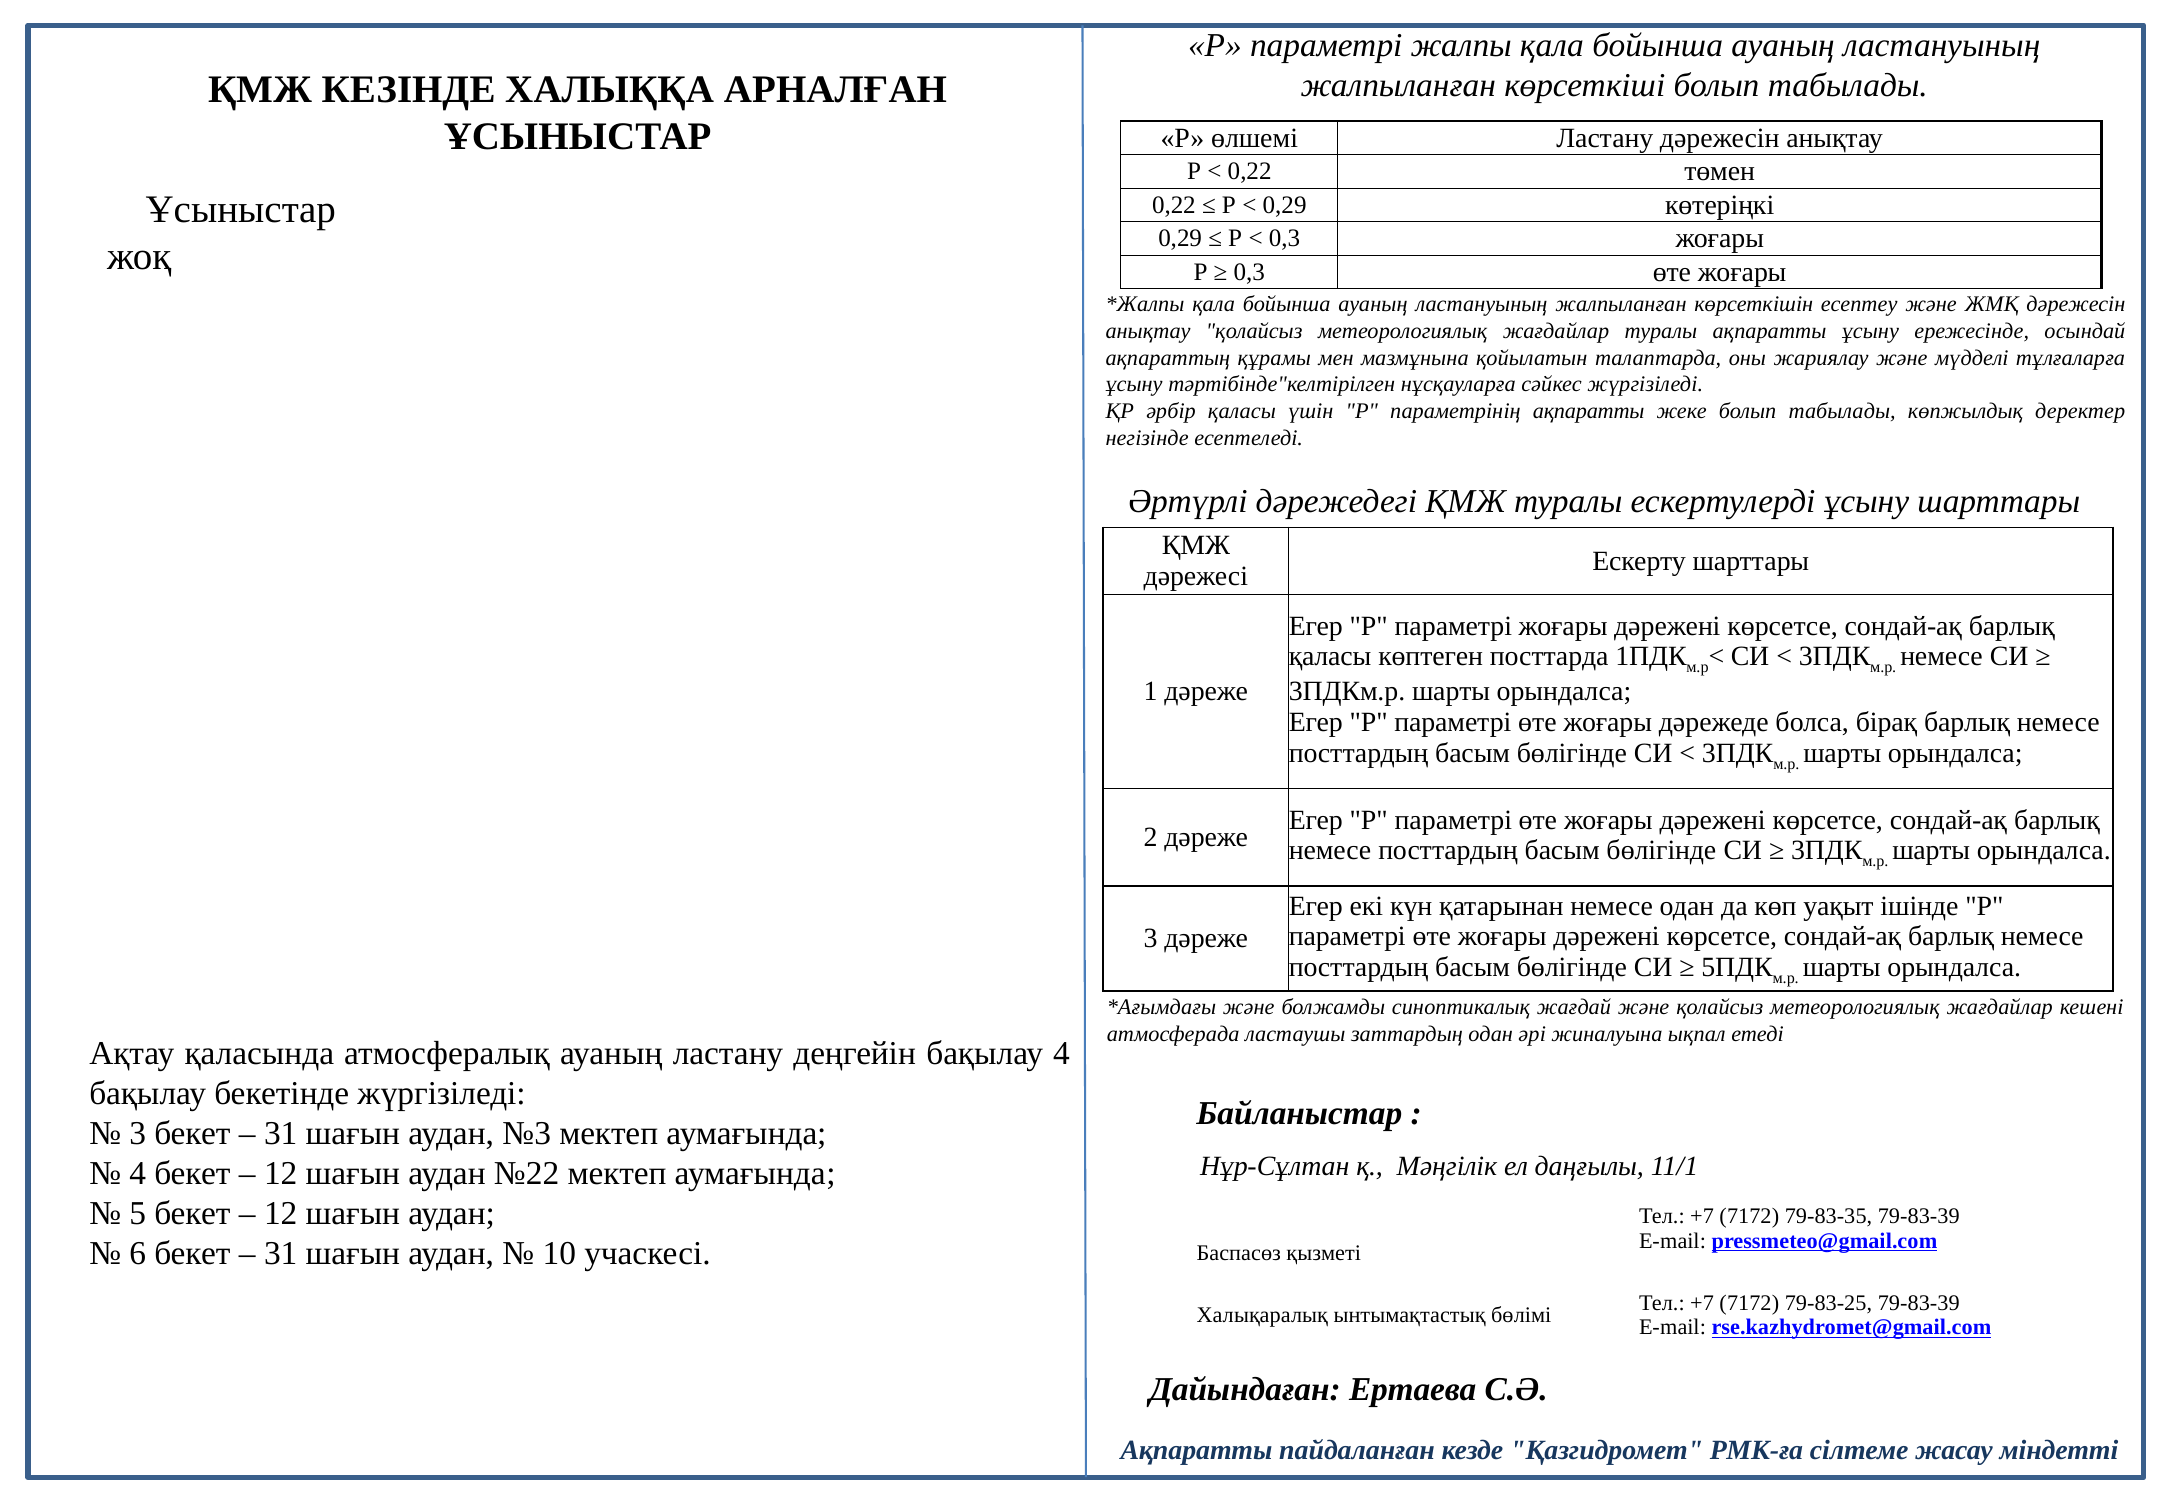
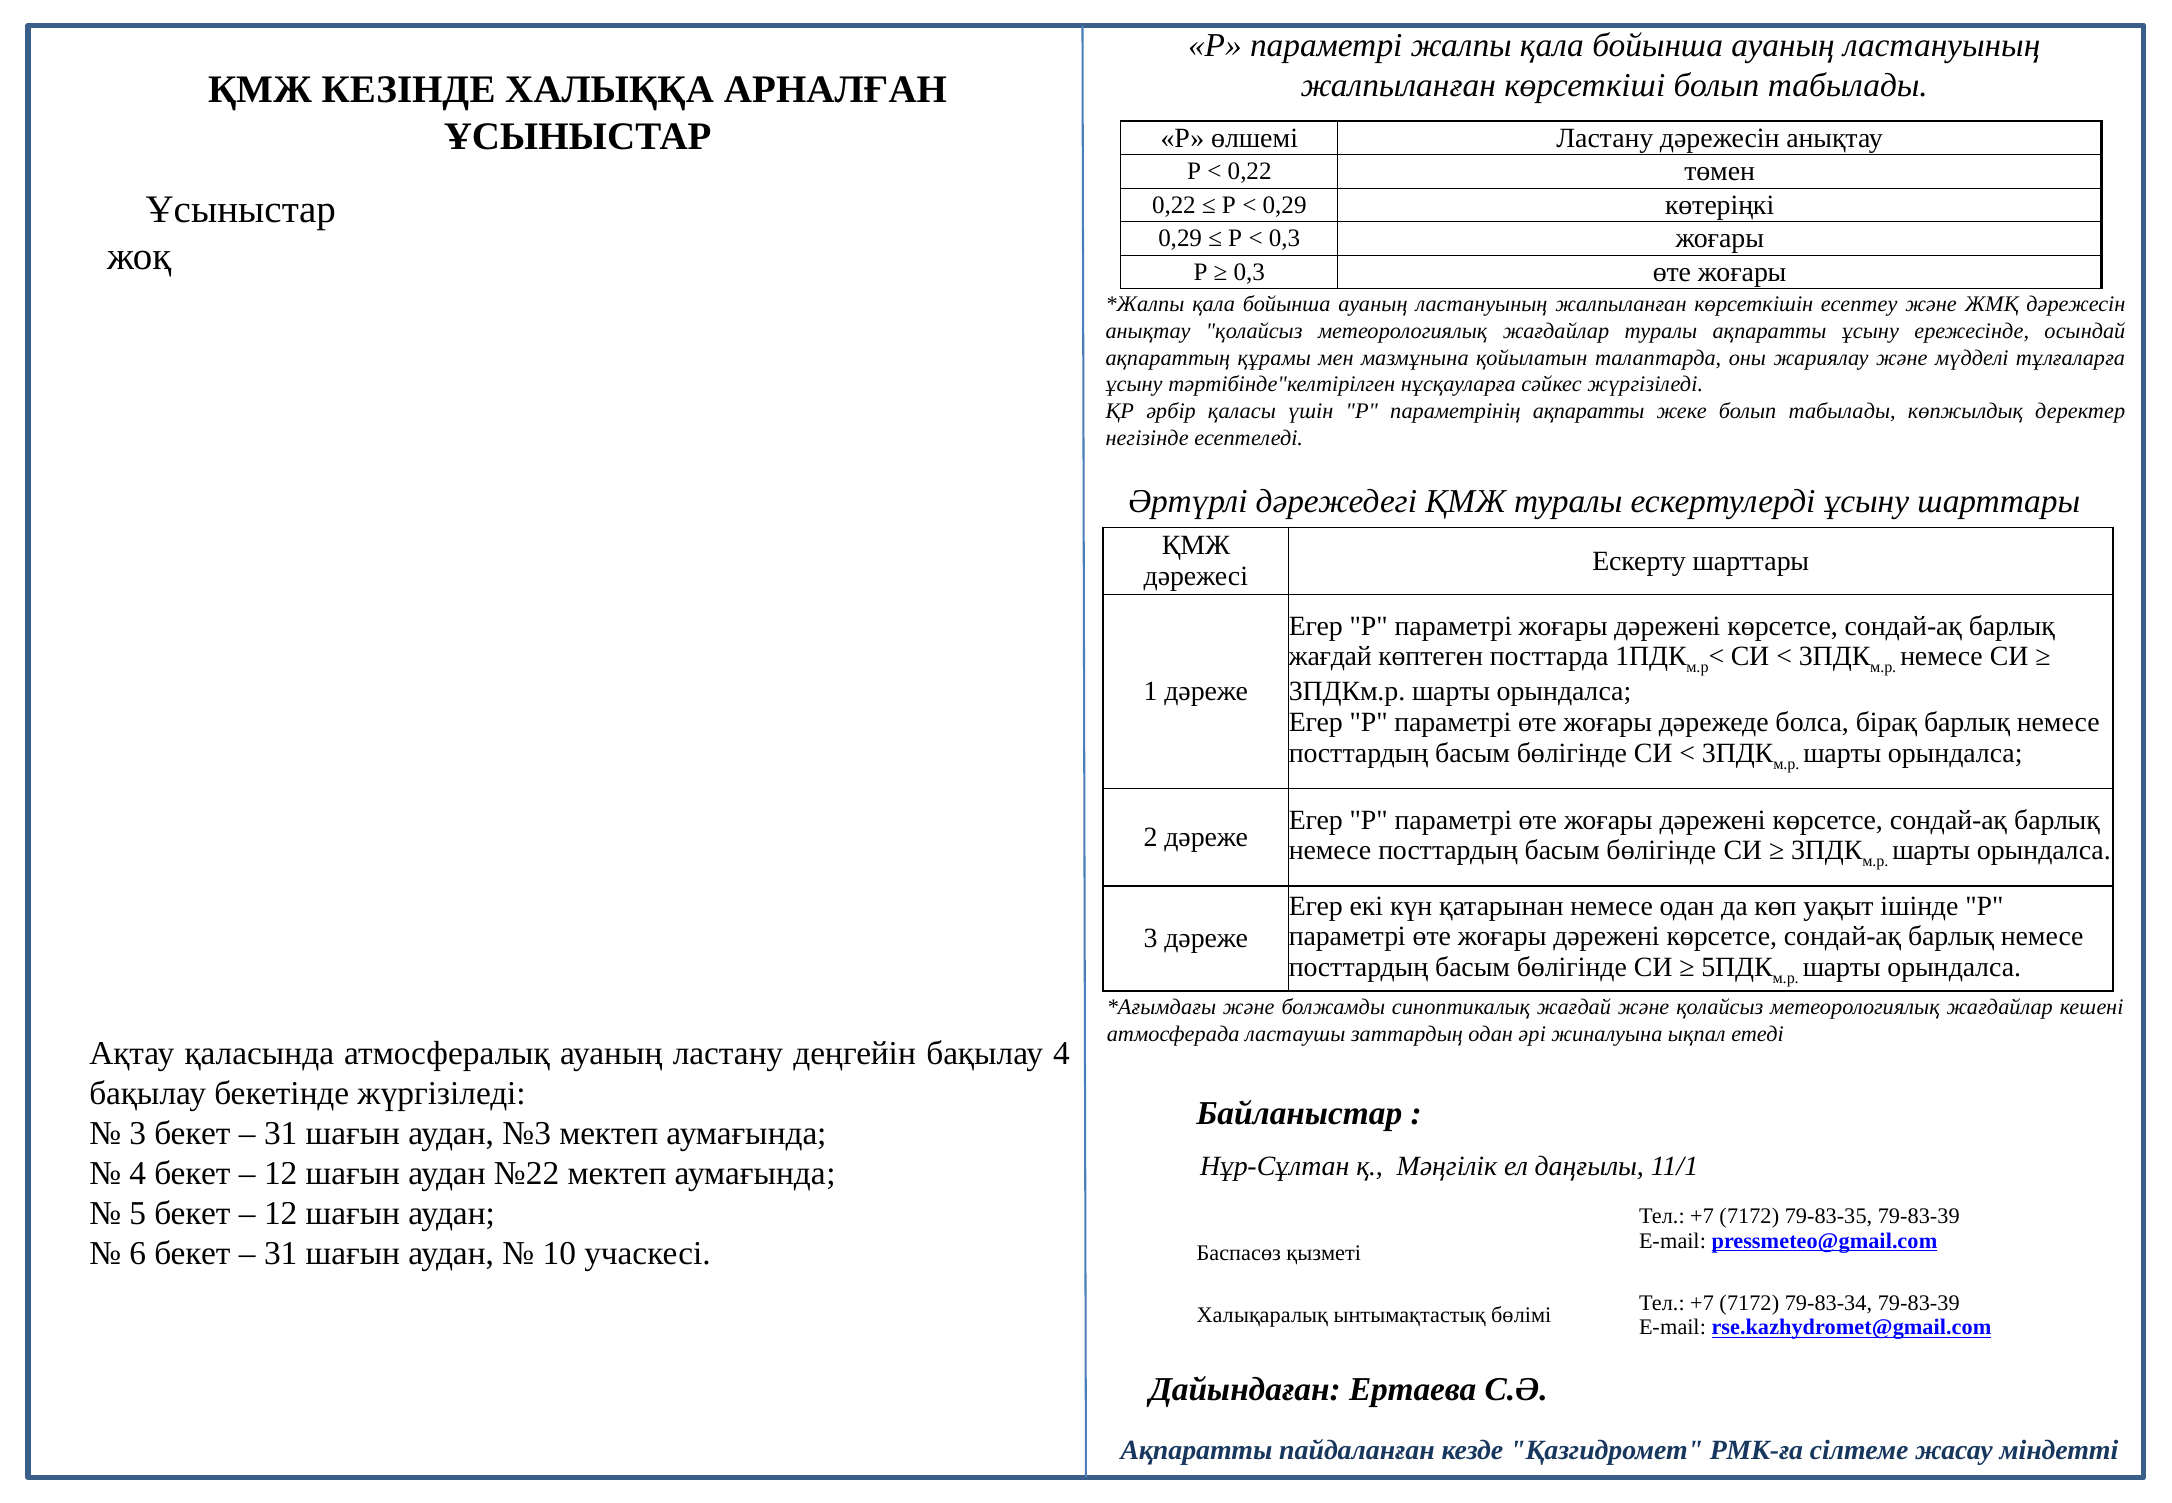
қаласы at (1330, 657): қаласы -> жағдай
79-83-25: 79-83-25 -> 79-83-34
